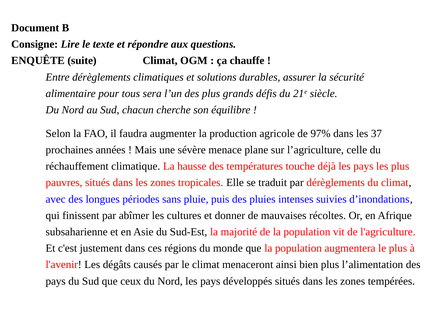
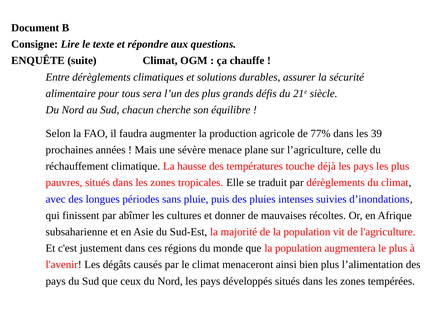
97%: 97% -> 77%
37: 37 -> 39
